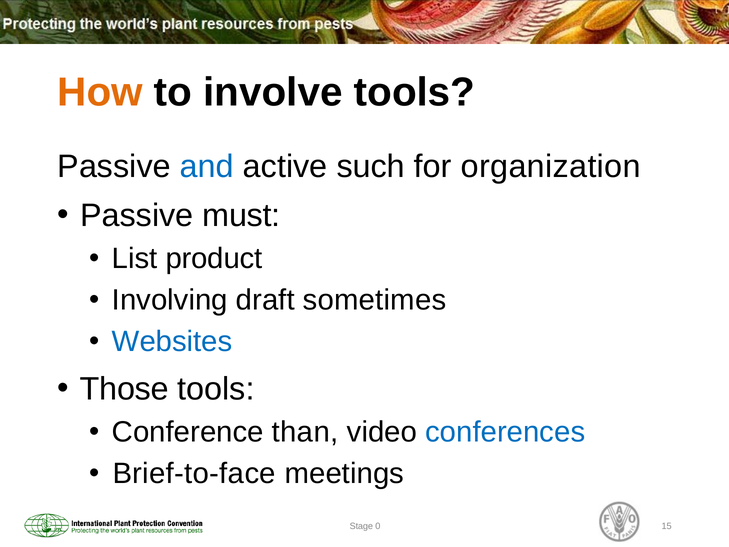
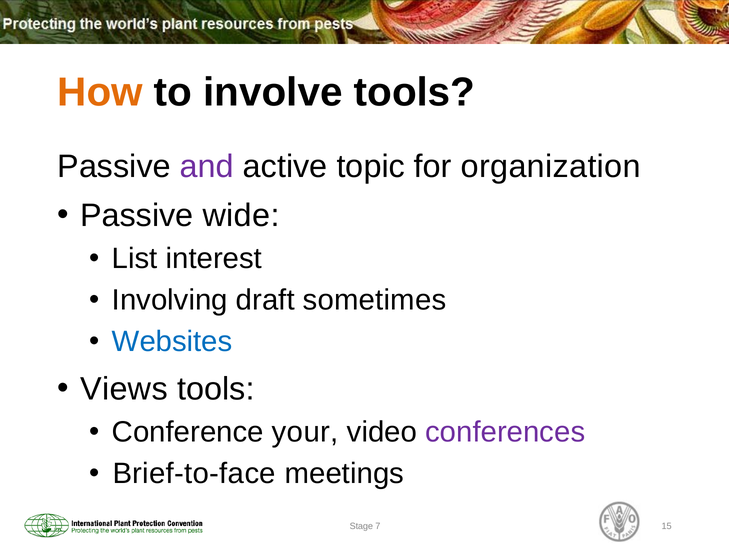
and colour: blue -> purple
such: such -> topic
must: must -> wide
product: product -> interest
Those: Those -> Views
than: than -> your
conferences colour: blue -> purple
0: 0 -> 7
